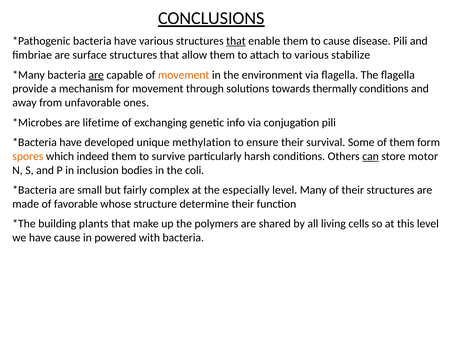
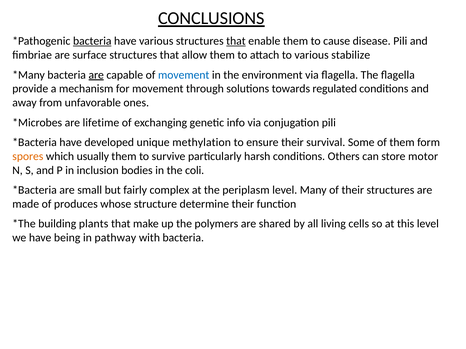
bacteria at (92, 41) underline: none -> present
movement at (184, 75) colour: orange -> blue
thermally: thermally -> regulated
indeed: indeed -> usually
can underline: present -> none
especially: especially -> periplasm
favorable: favorable -> produces
have cause: cause -> being
powered: powered -> pathway
